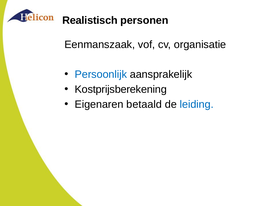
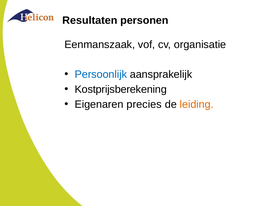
Realistisch: Realistisch -> Resultaten
betaald: betaald -> precies
leiding colour: blue -> orange
